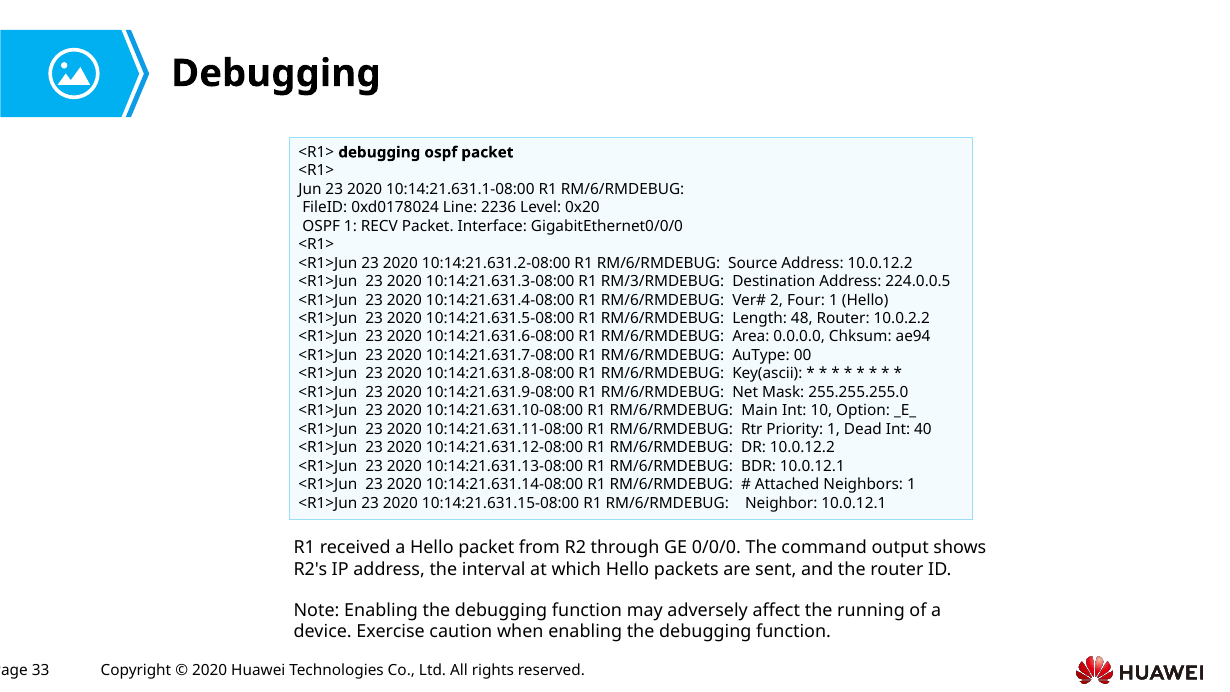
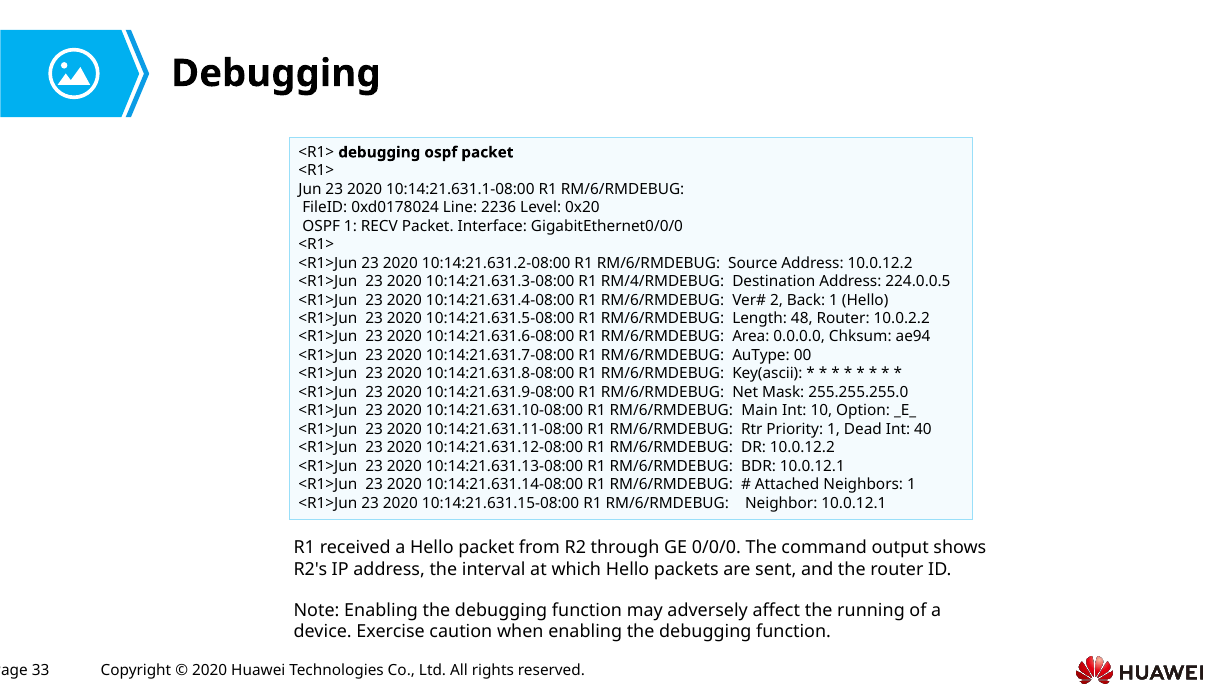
RM/3/RMDEBUG: RM/3/RMDEBUG -> RM/4/RMDEBUG
Four: Four -> Back
